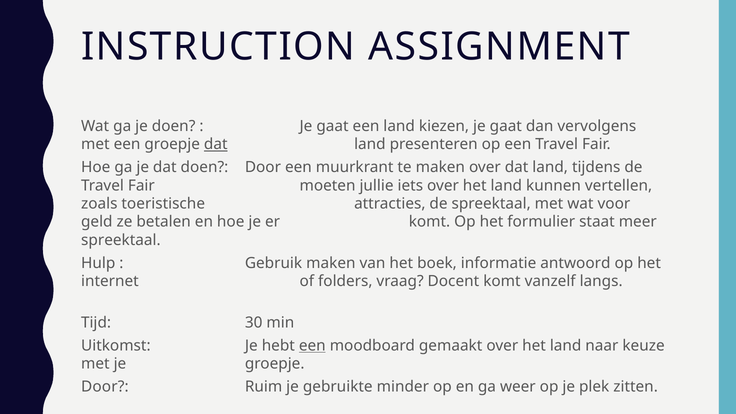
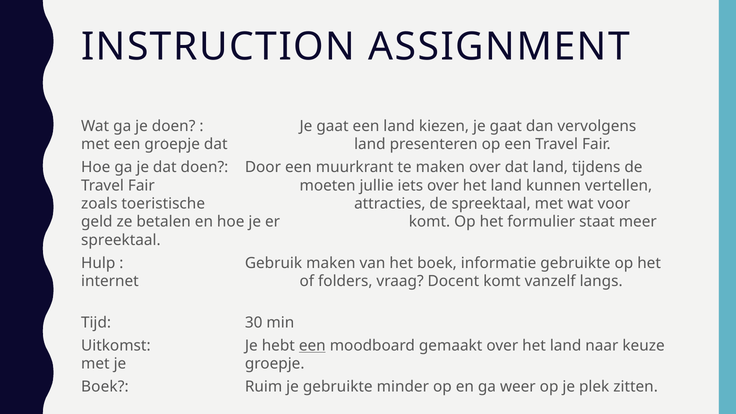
dat at (216, 144) underline: present -> none
informatie antwoord: antwoord -> gebruikte
Door at (105, 387): Door -> Boek
